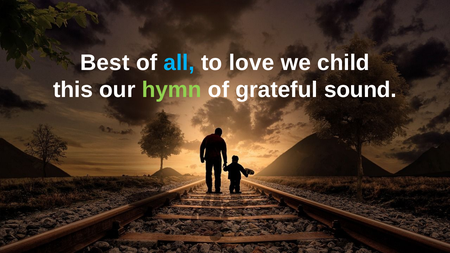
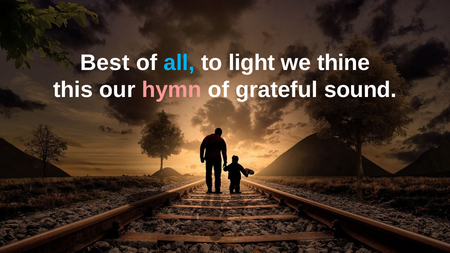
love: love -> light
child: child -> thine
hymn colour: light green -> pink
